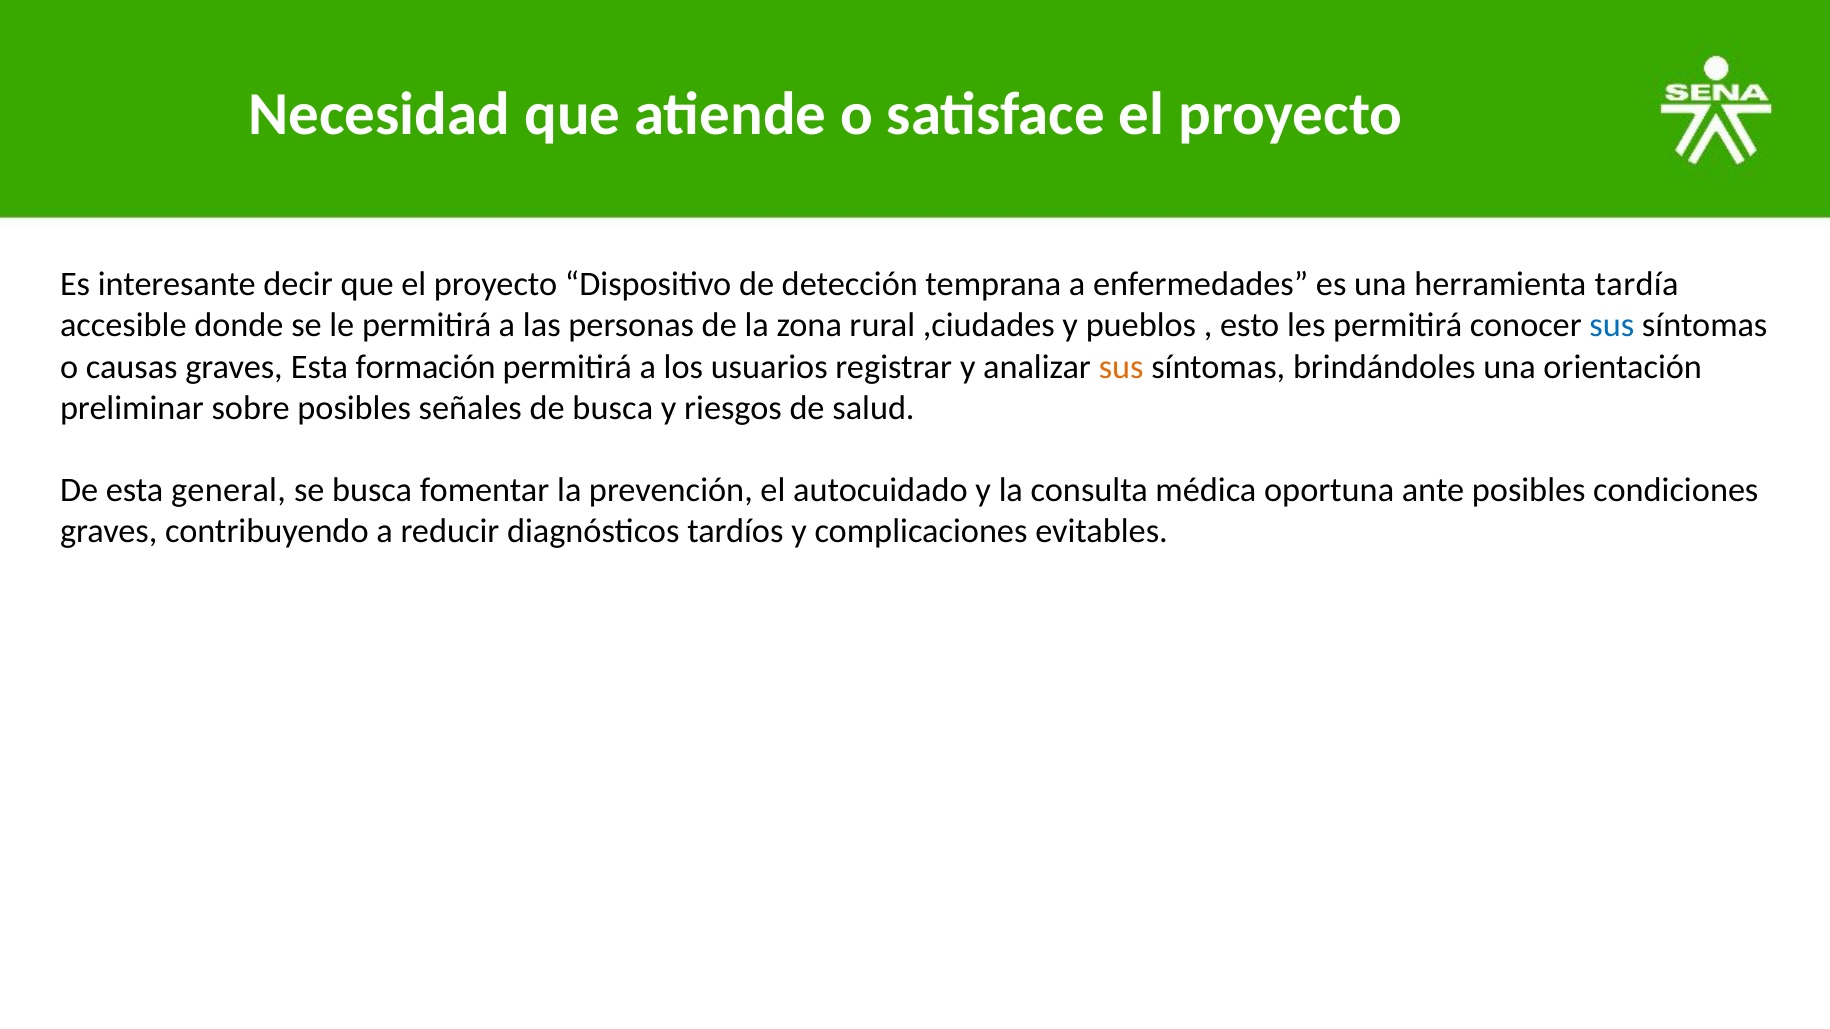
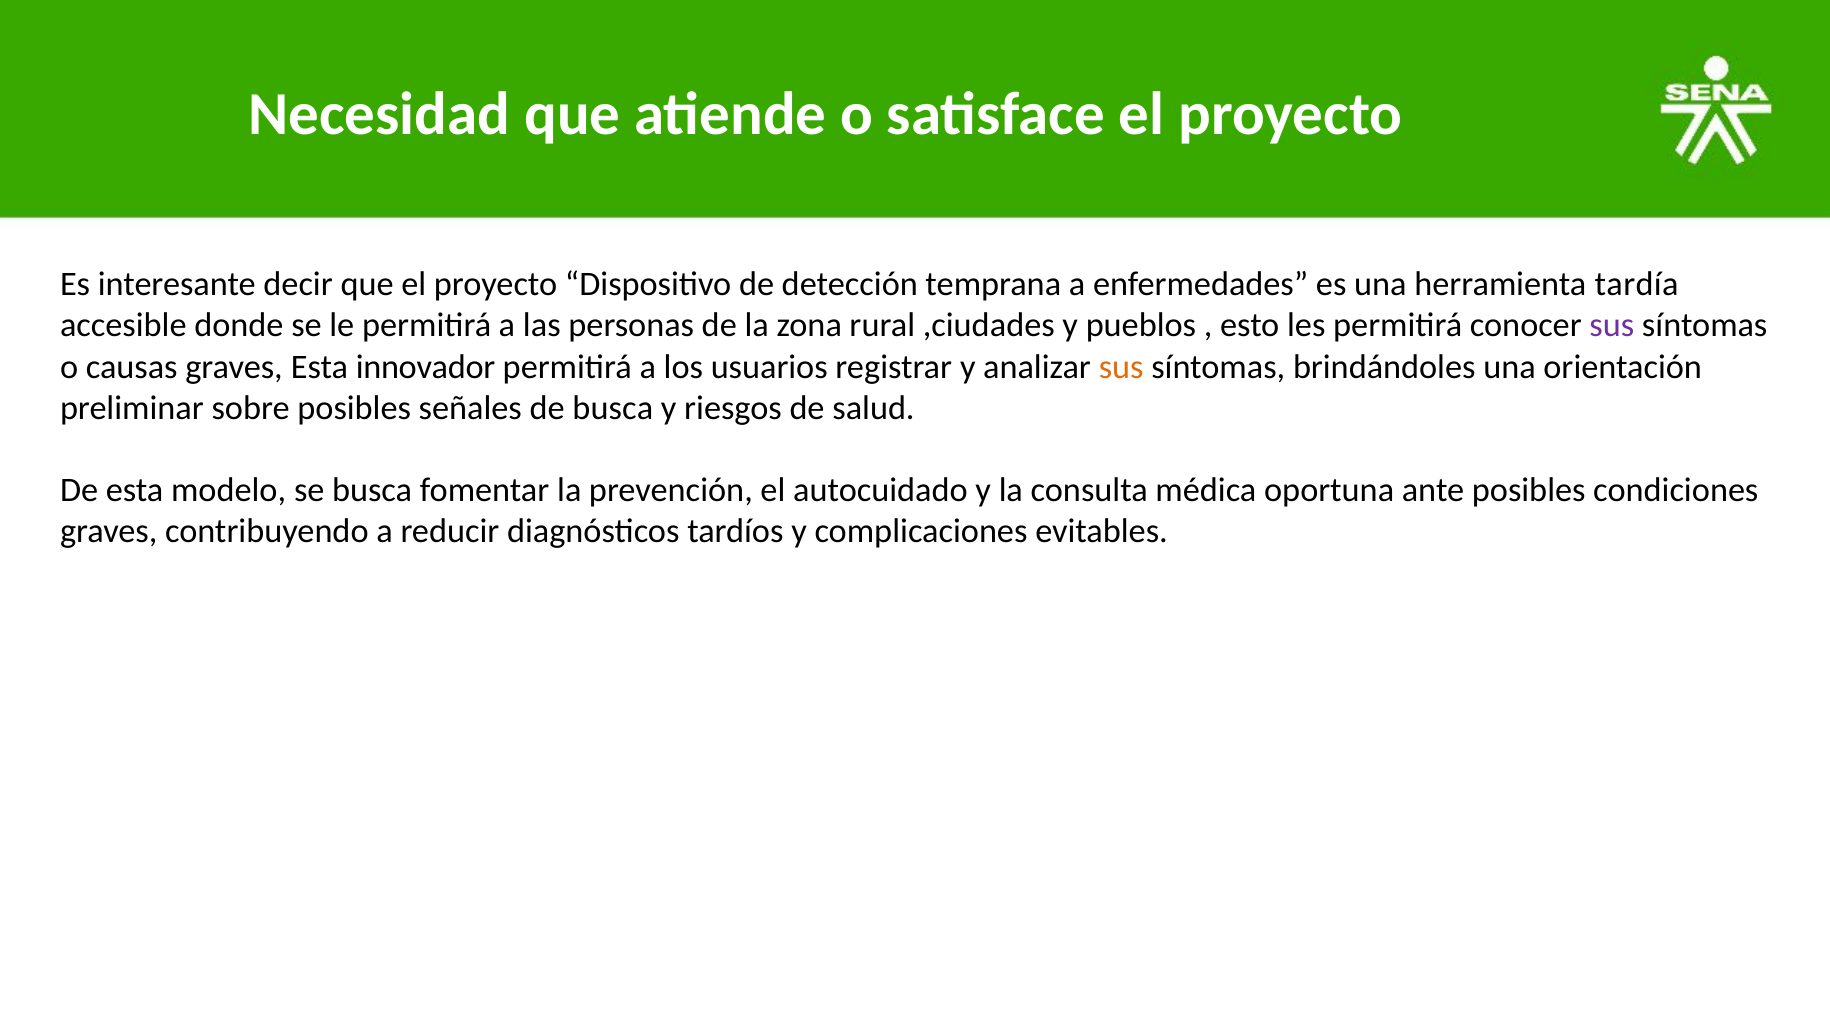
sus at (1612, 326) colour: blue -> purple
formación: formación -> innovador
general: general -> modelo
